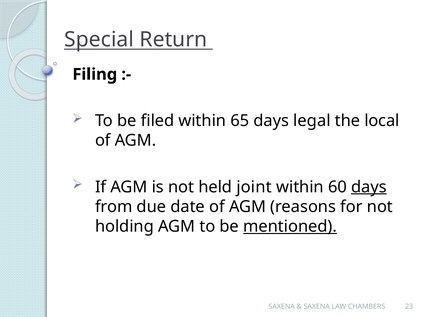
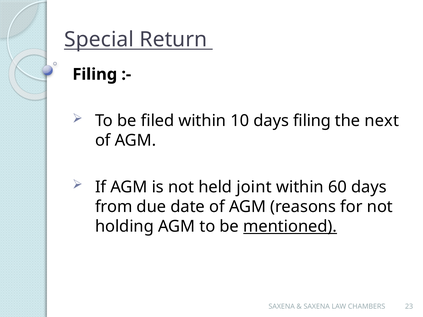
65: 65 -> 10
days legal: legal -> filing
local: local -> next
days at (369, 187) underline: present -> none
